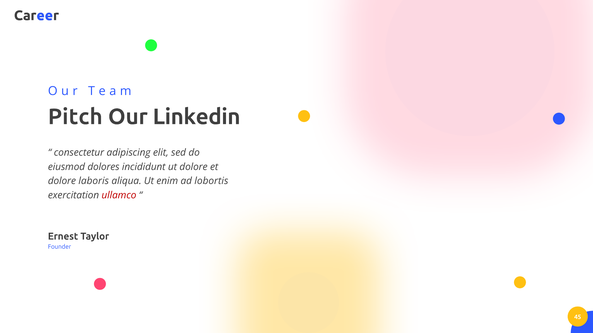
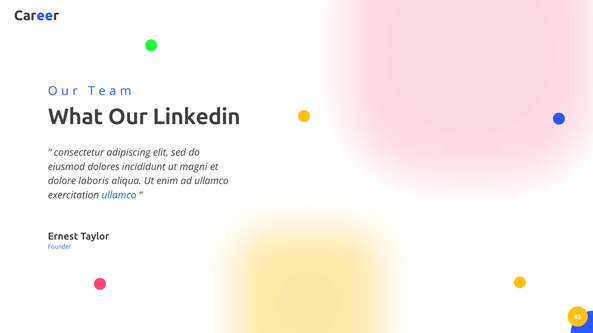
Pitch: Pitch -> What
ut dolore: dolore -> magni
ad lobortis: lobortis -> ullamco
ullamco at (119, 196) colour: red -> blue
